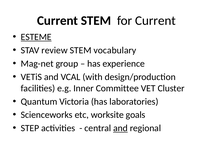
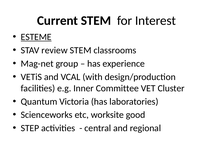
for Current: Current -> Interest
vocabulary: vocabulary -> classrooms
goals: goals -> good
and at (120, 128) underline: present -> none
